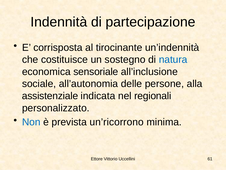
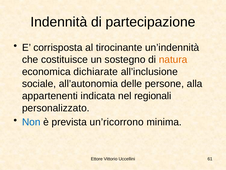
natura colour: blue -> orange
sensoriale: sensoriale -> dichiarate
assistenziale: assistenziale -> appartenenti
